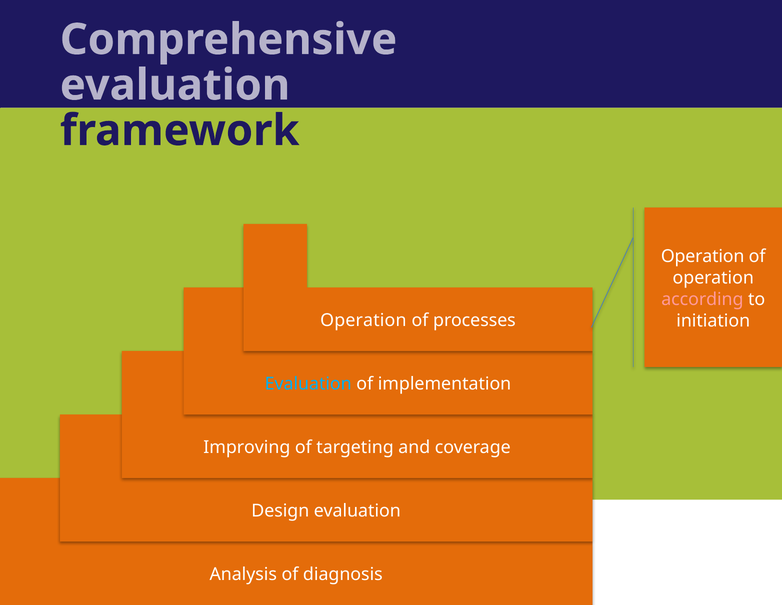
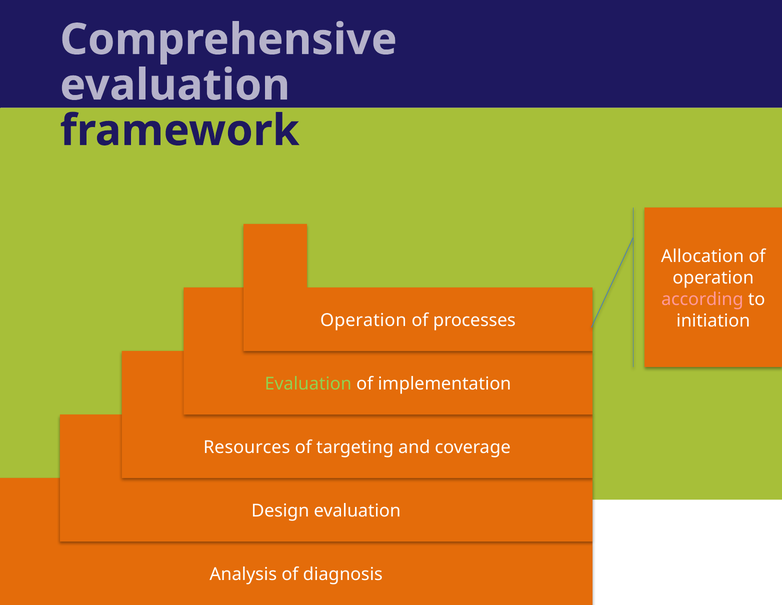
Operation at (703, 256): Operation -> Allocation
Evaluation at (308, 383) colour: light blue -> light green
Improving: Improving -> Resources
